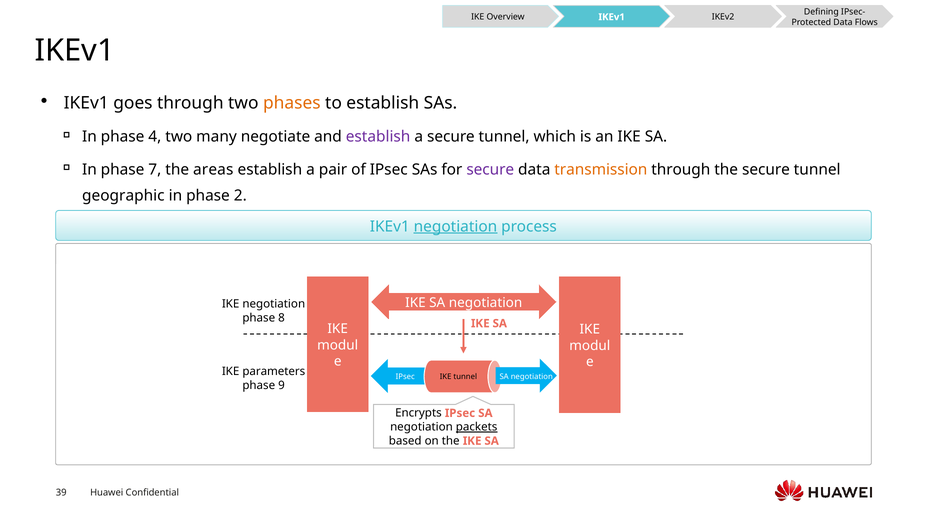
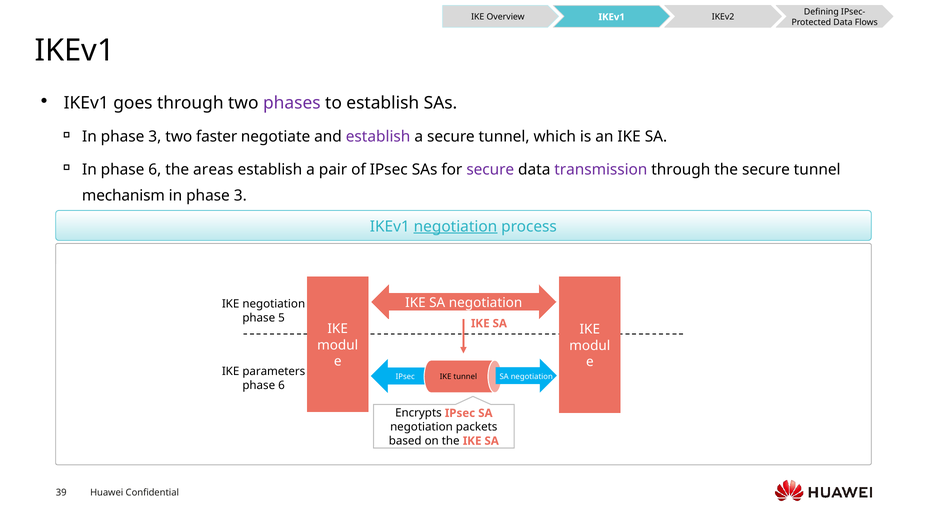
phases colour: orange -> purple
4 at (155, 137): 4 -> 3
many: many -> faster
In phase 7: 7 -> 6
transmission colour: orange -> purple
geographic: geographic -> mechanism
2 at (240, 196): 2 -> 3
8: 8 -> 5
9 at (281, 386): 9 -> 6
packets underline: present -> none
